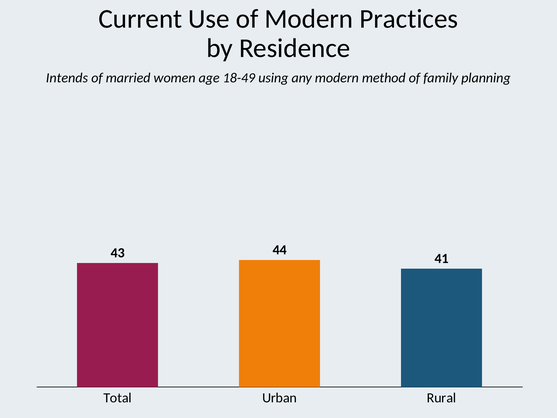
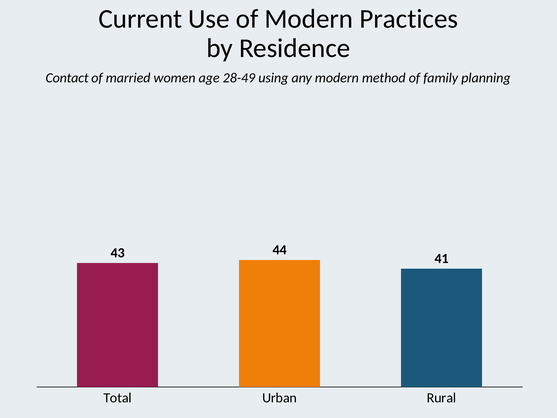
Intends: Intends -> Contact
18-49: 18-49 -> 28-49
